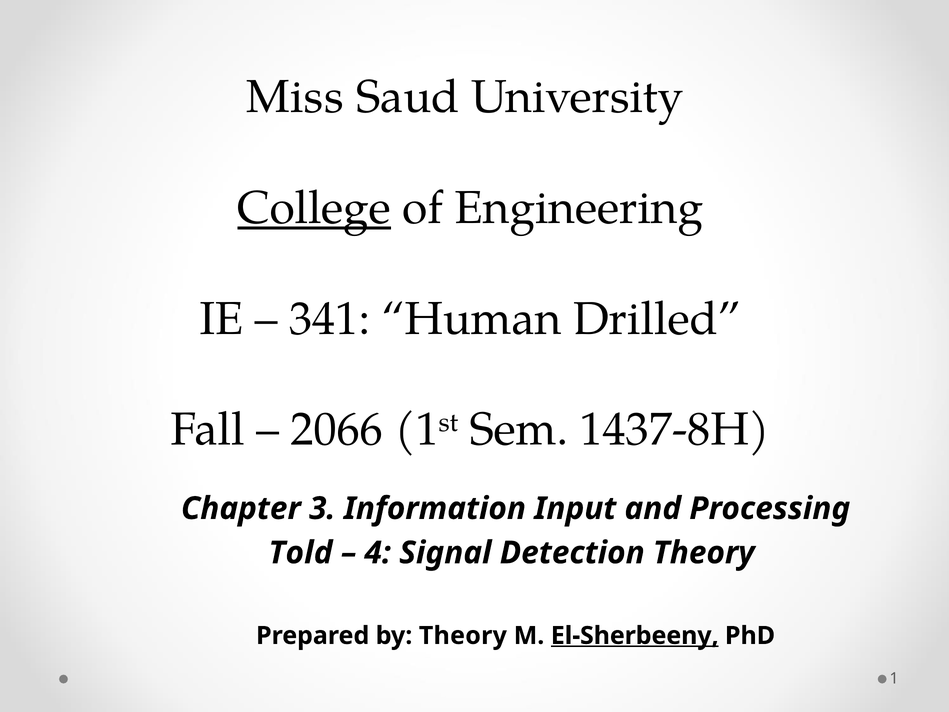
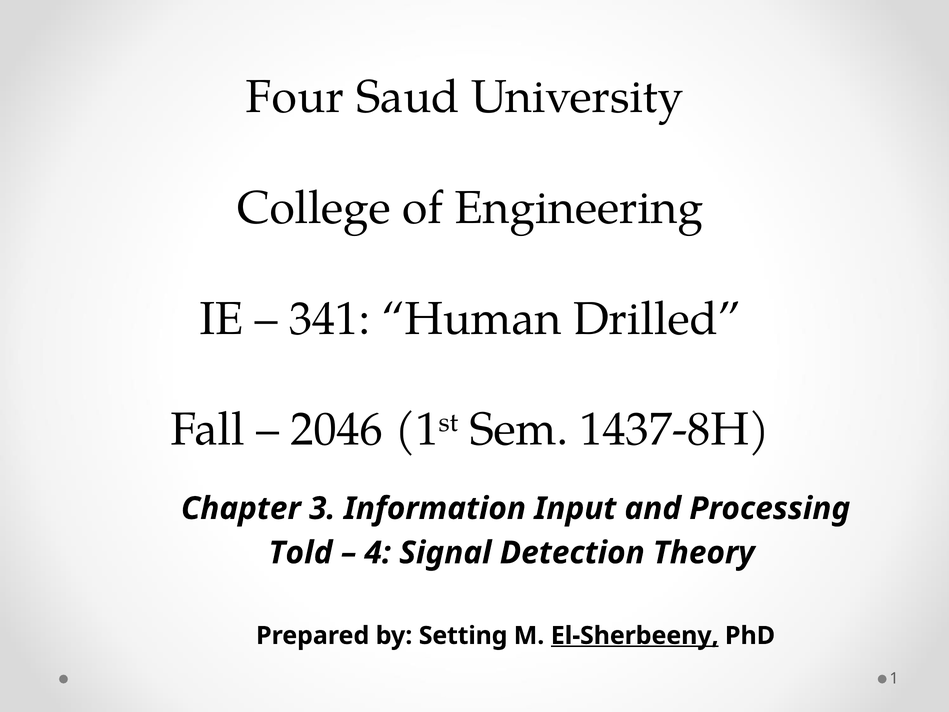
Miss: Miss -> Four
College underline: present -> none
2066: 2066 -> 2046
by Theory: Theory -> Setting
